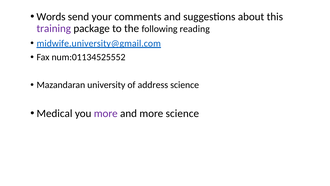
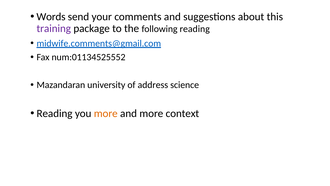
midwife.university@gmail.com: midwife.university@gmail.com -> midwife.comments@gmail.com
Medical at (55, 113): Medical -> Reading
more at (106, 113) colour: purple -> orange
more science: science -> context
